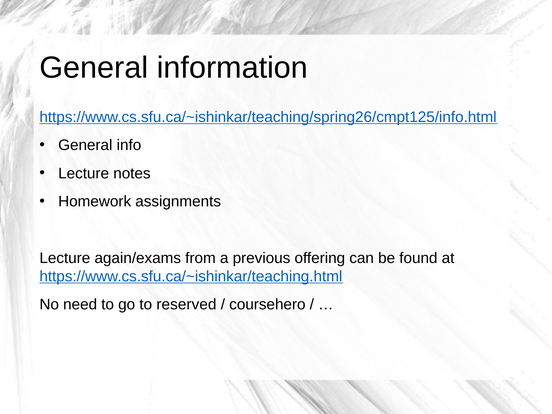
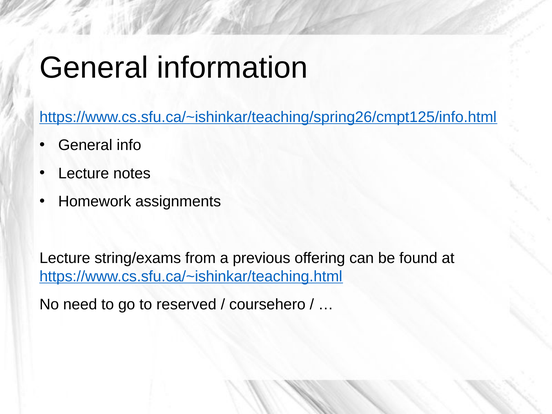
again/exams: again/exams -> string/exams
